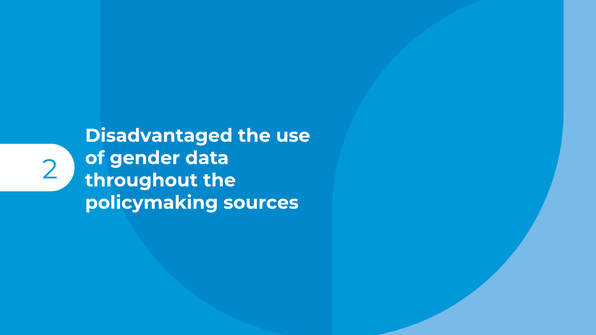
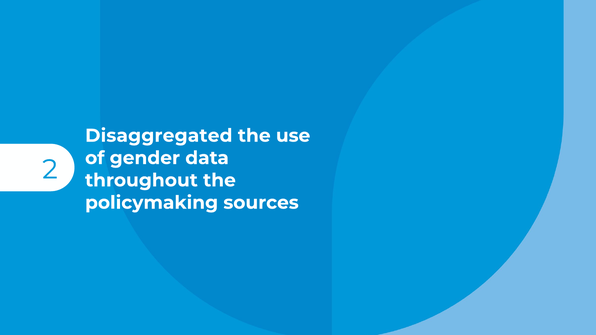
Disadvantaged: Disadvantaged -> Disaggregated
